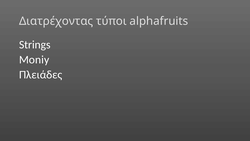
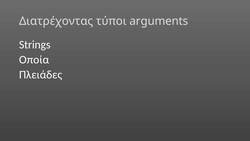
alphafruits: alphafruits -> arguments
Moniy: Moniy -> Οποία
